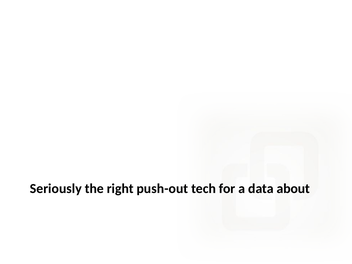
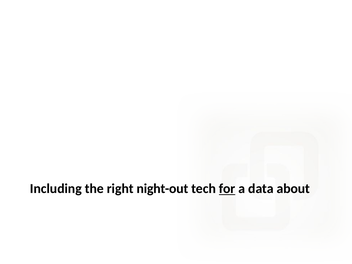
Seriously: Seriously -> Including
push-out: push-out -> night-out
for underline: none -> present
